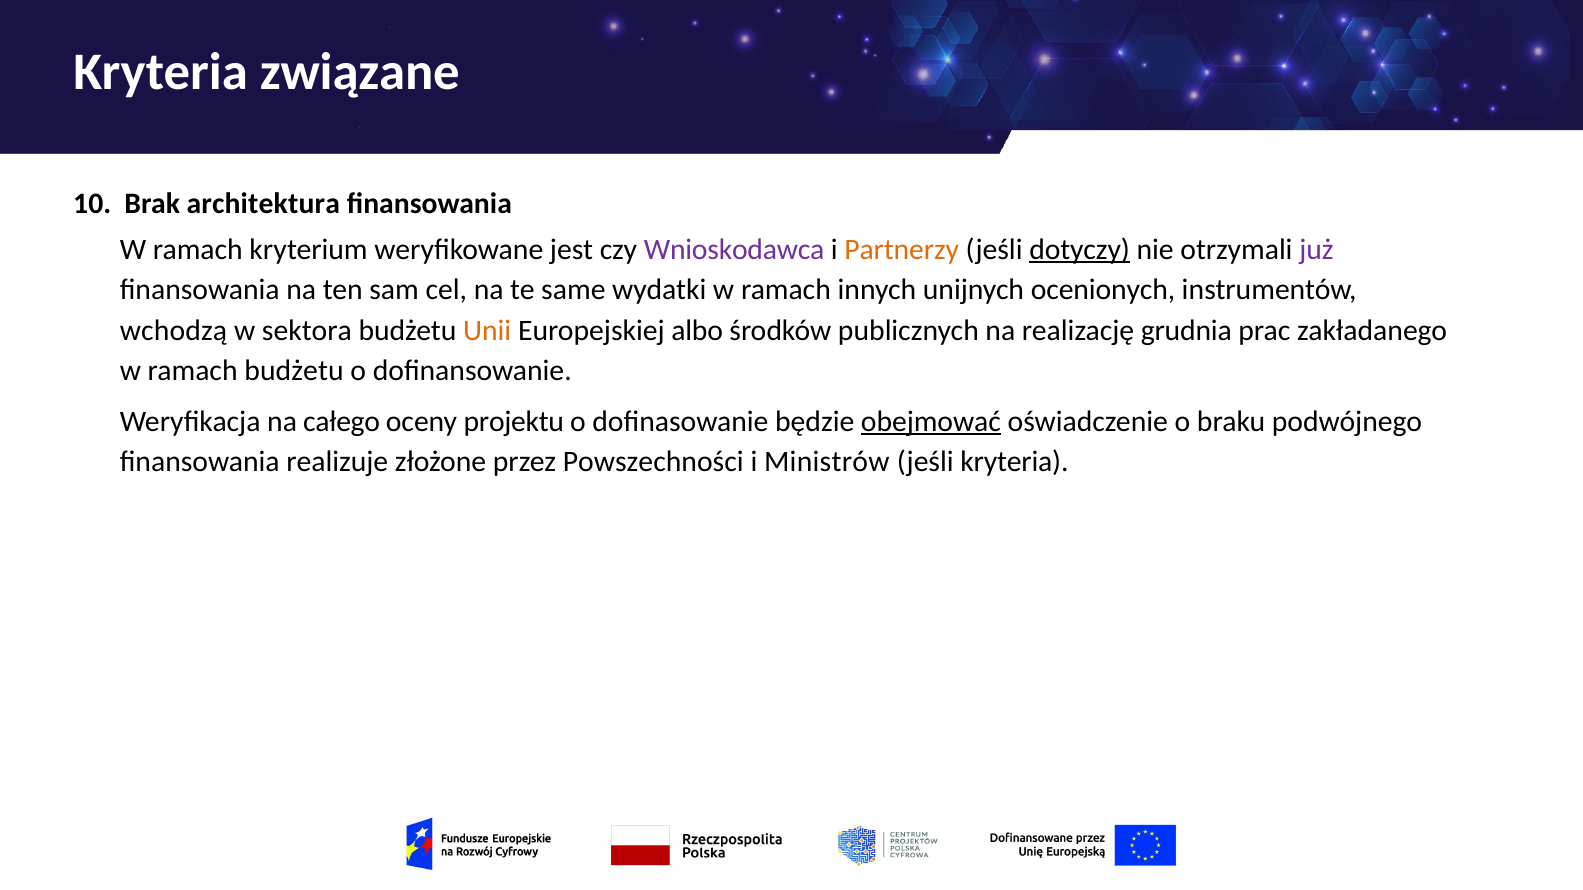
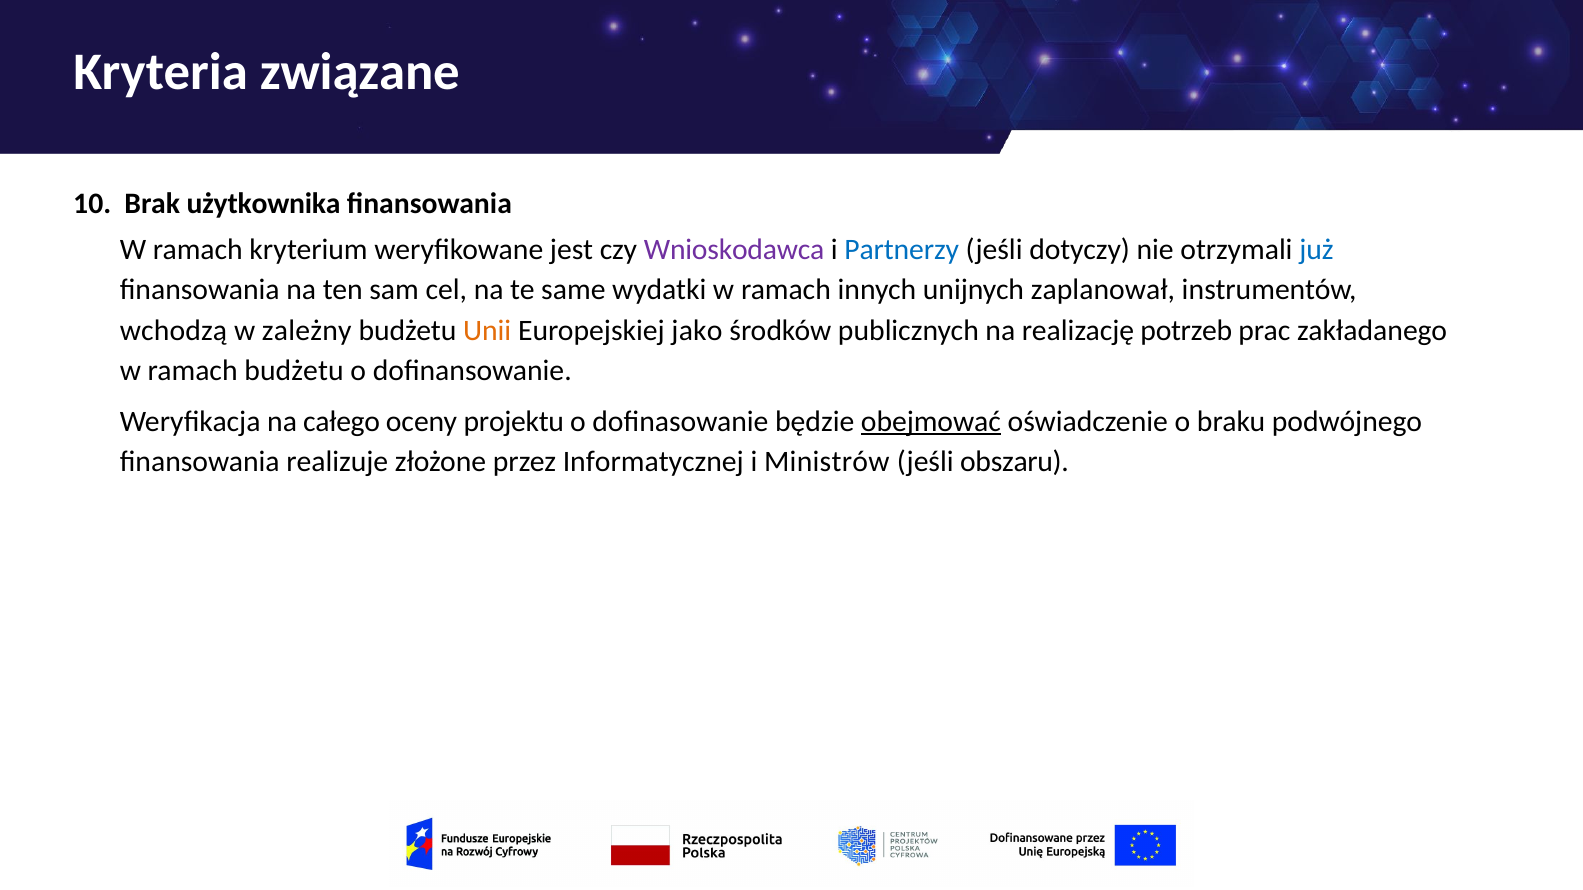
architektura: architektura -> użytkownika
Partnerzy colour: orange -> blue
dotyczy underline: present -> none
już colour: purple -> blue
ocenionych: ocenionych -> zaplanował
sektora: sektora -> zależny
albo: albo -> jako
grudnia: grudnia -> potrzeb
Powszechności: Powszechności -> Informatycznej
jeśli kryteria: kryteria -> obszaru
